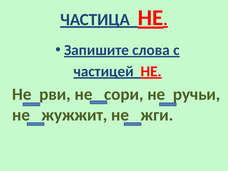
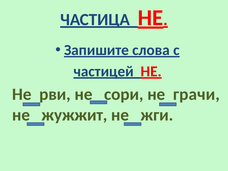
ручьи: ручьи -> грачи
